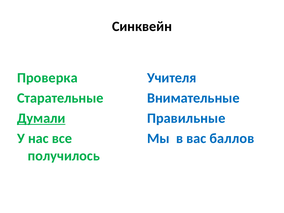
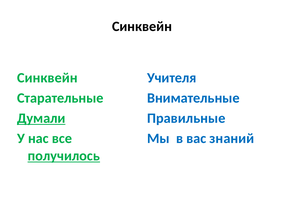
Проверка at (47, 78): Проверка -> Синквейн
баллов: баллов -> знаний
получилось underline: none -> present
